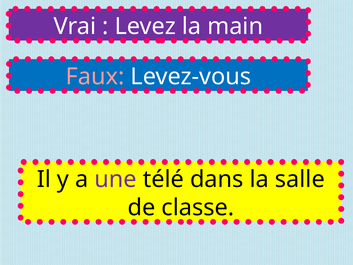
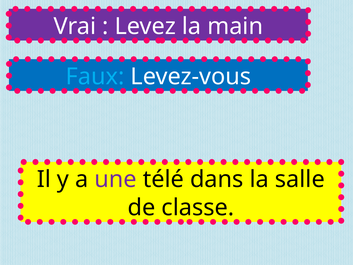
Faux colour: pink -> light blue
